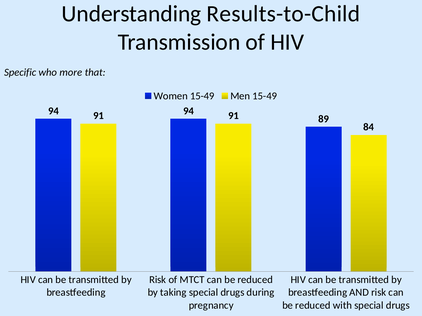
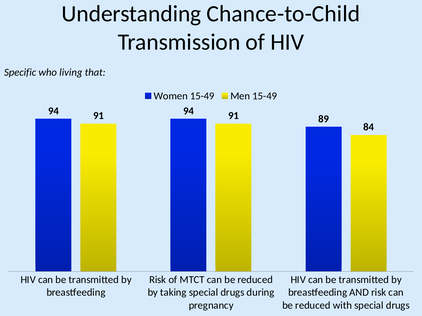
Results-to-Child: Results-to-Child -> Chance-to-Child
more: more -> living
